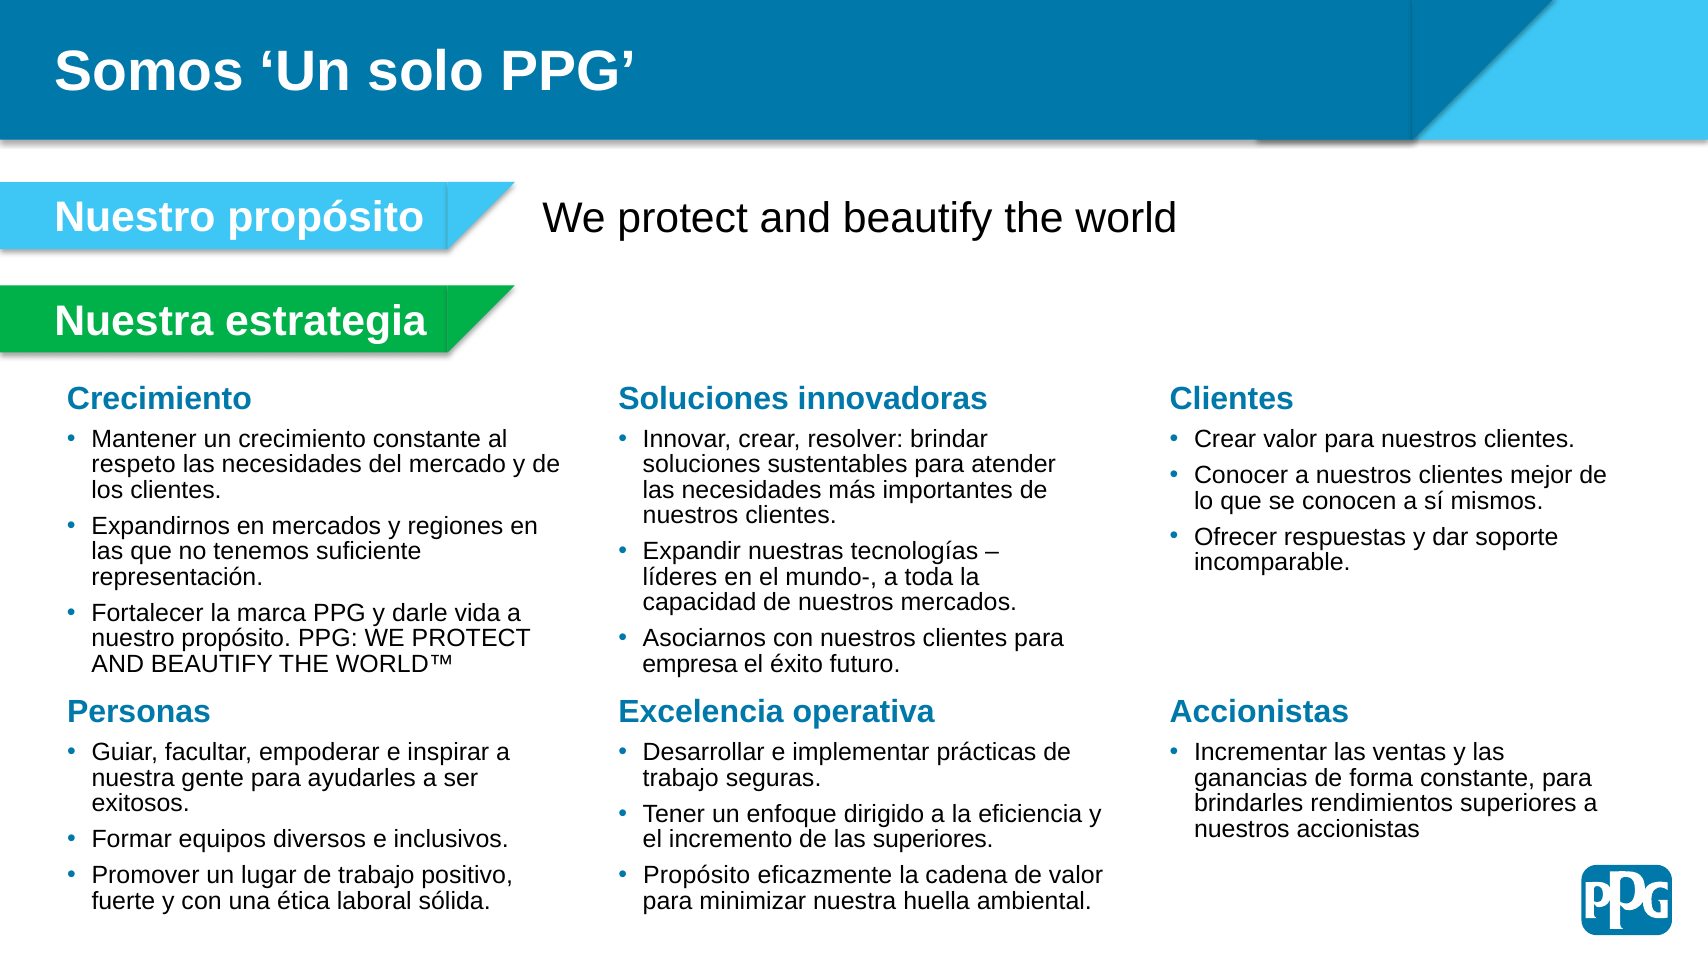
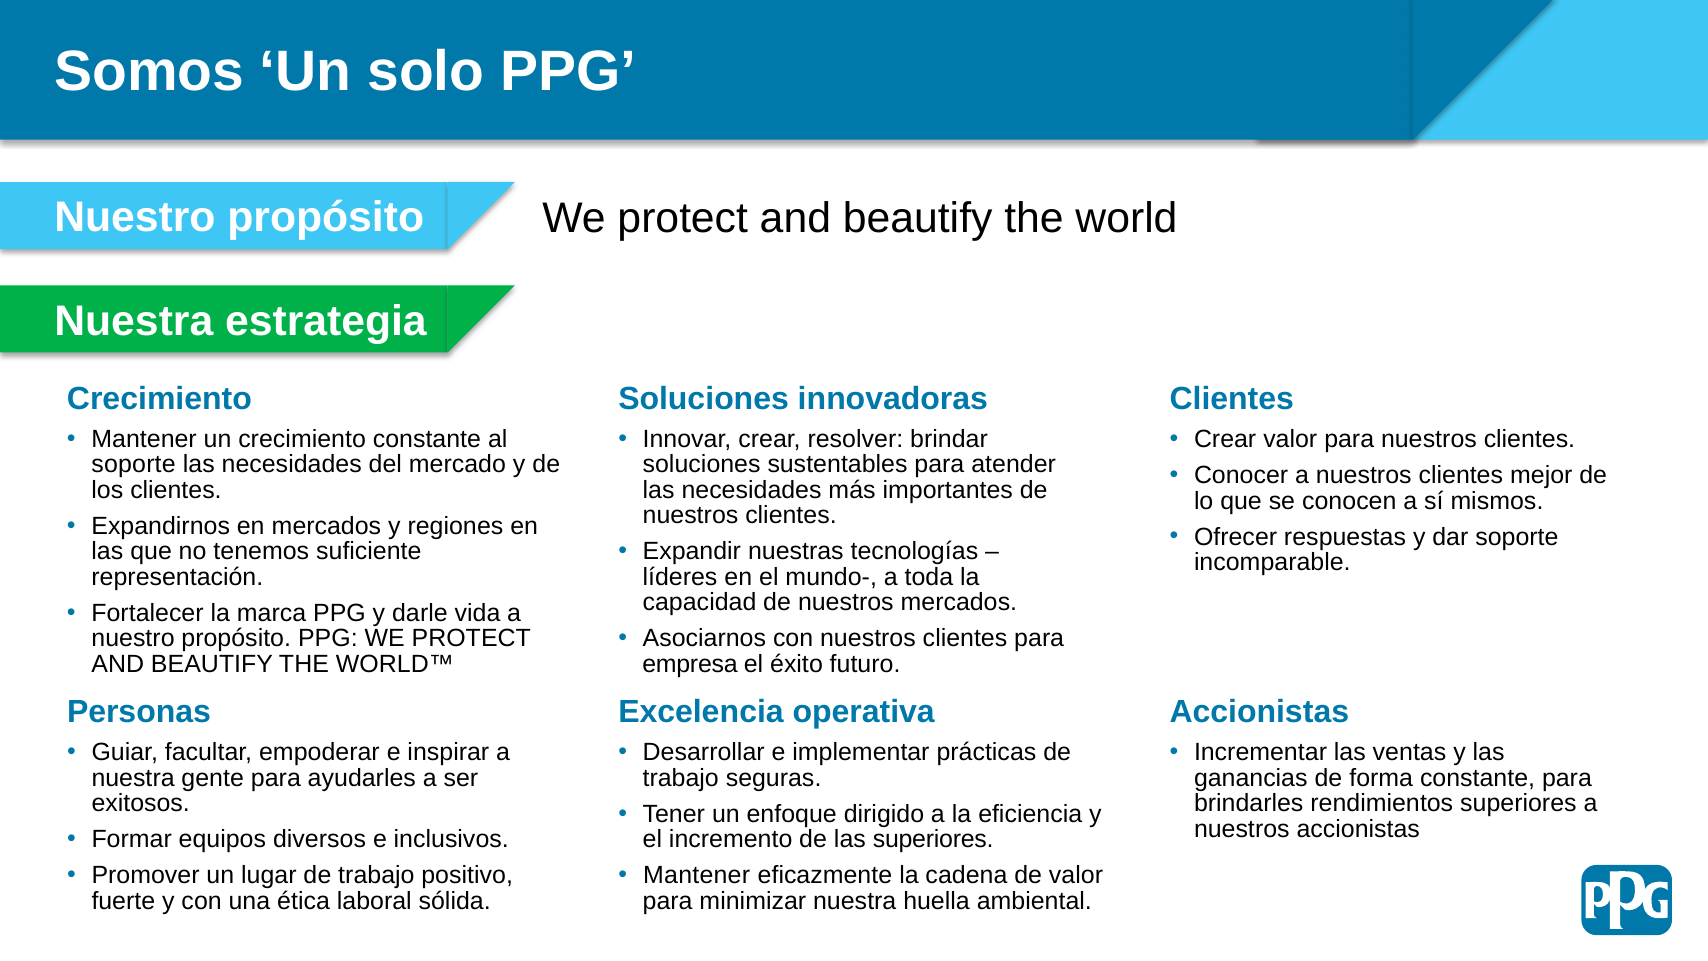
respeto at (134, 465): respeto -> soporte
Propósito at (697, 876): Propósito -> Mantener
